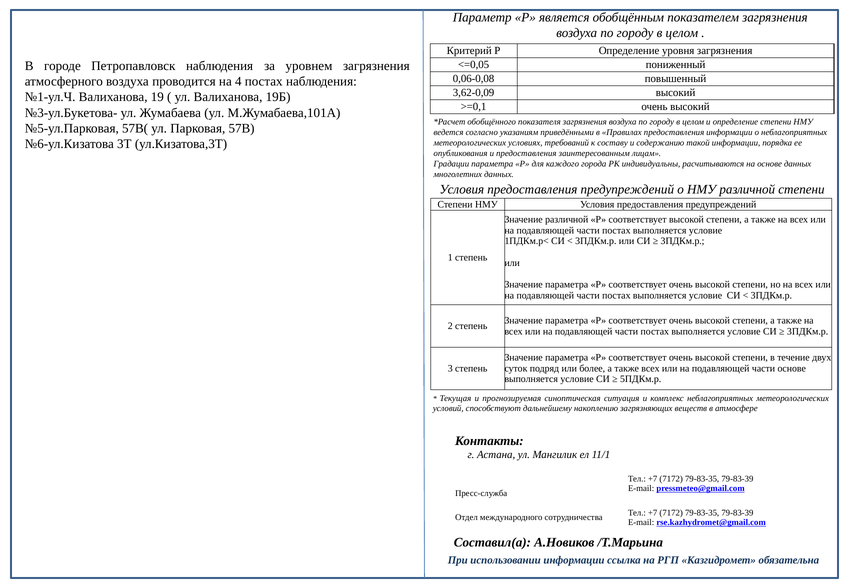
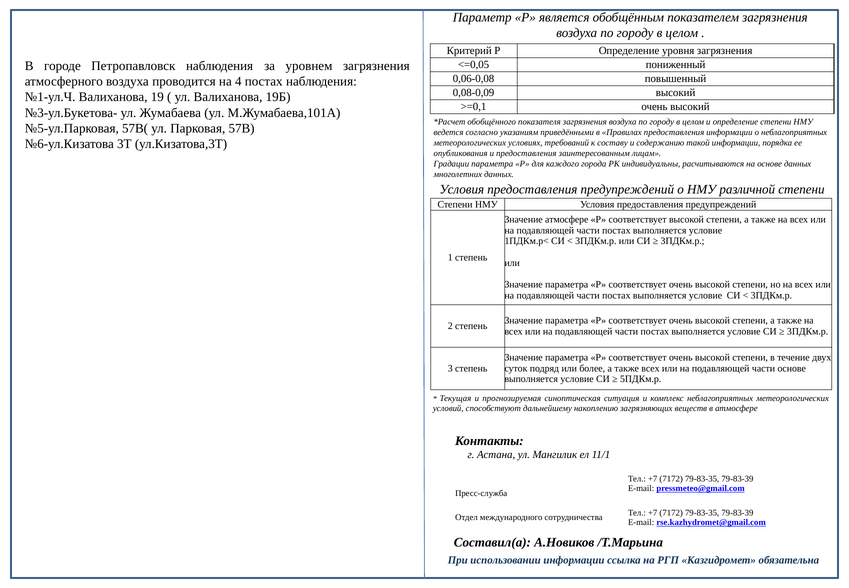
3,62-0,09: 3,62-0,09 -> 0,08-0,09
Значение различной: различной -> атмосфере
